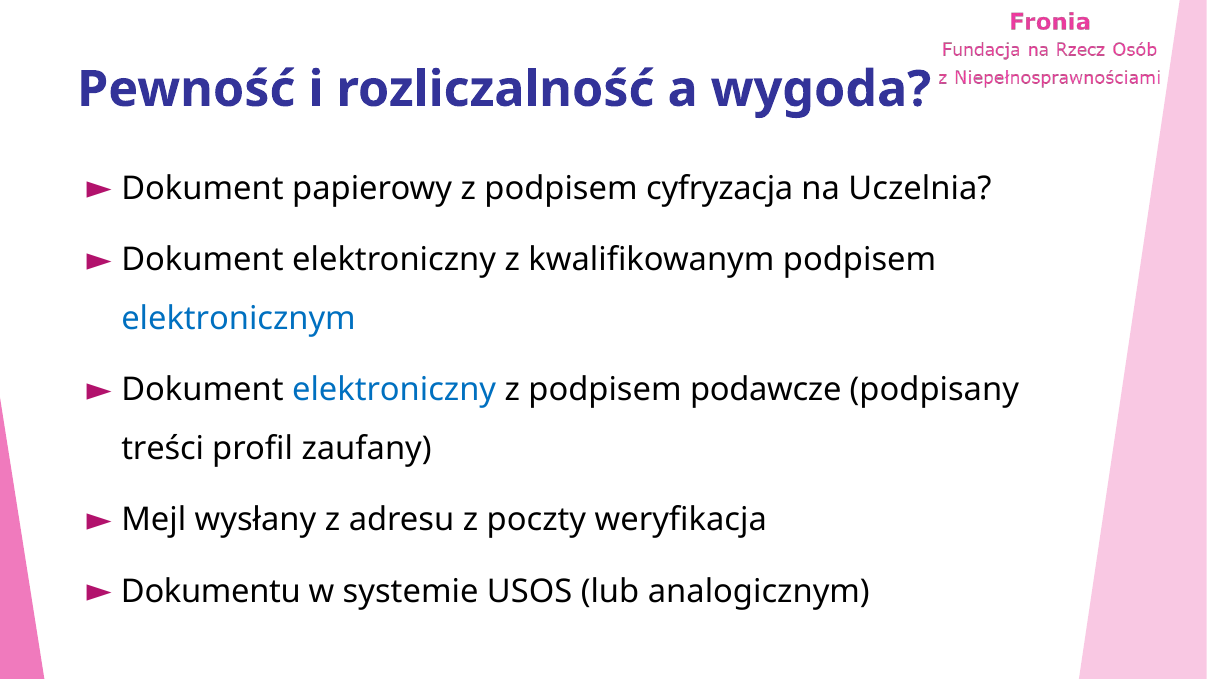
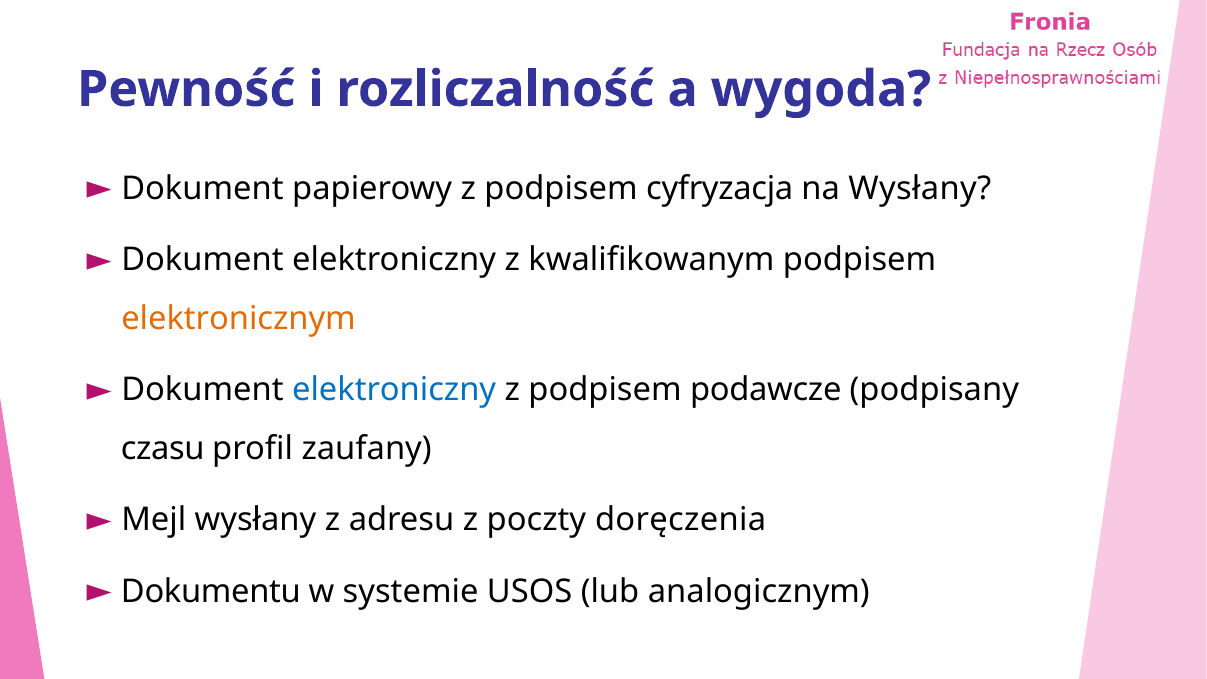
na Uczelnia: Uczelnia -> Wysłany
elektronicznym colour: blue -> orange
treści: treści -> czasu
weryfikacja: weryfikacja -> doręczenia
